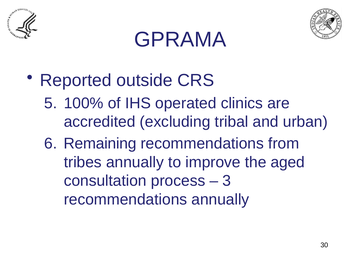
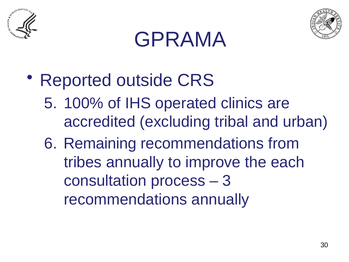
aged: aged -> each
